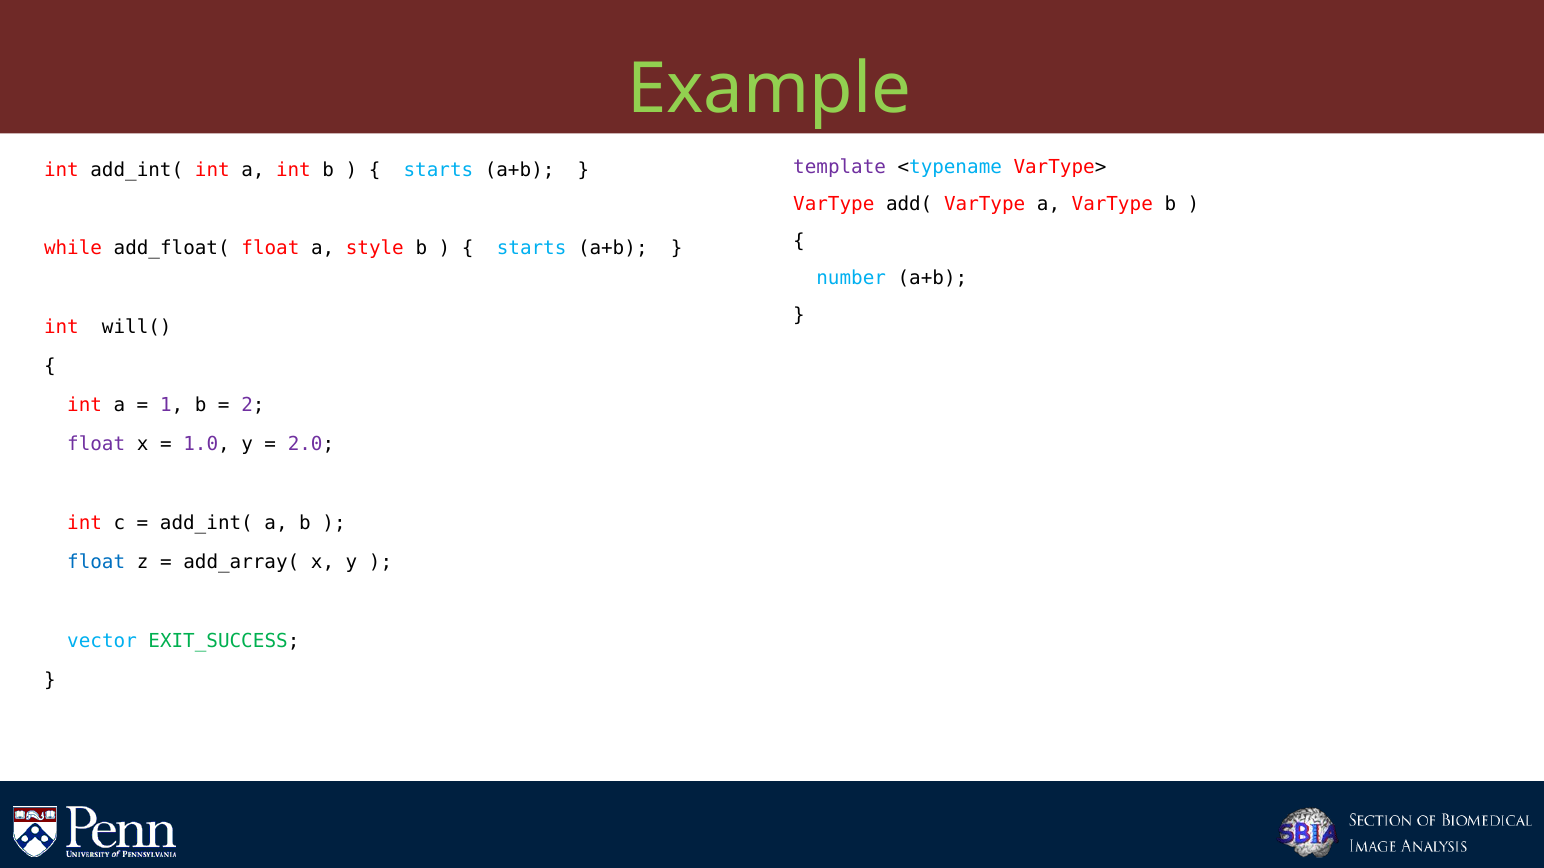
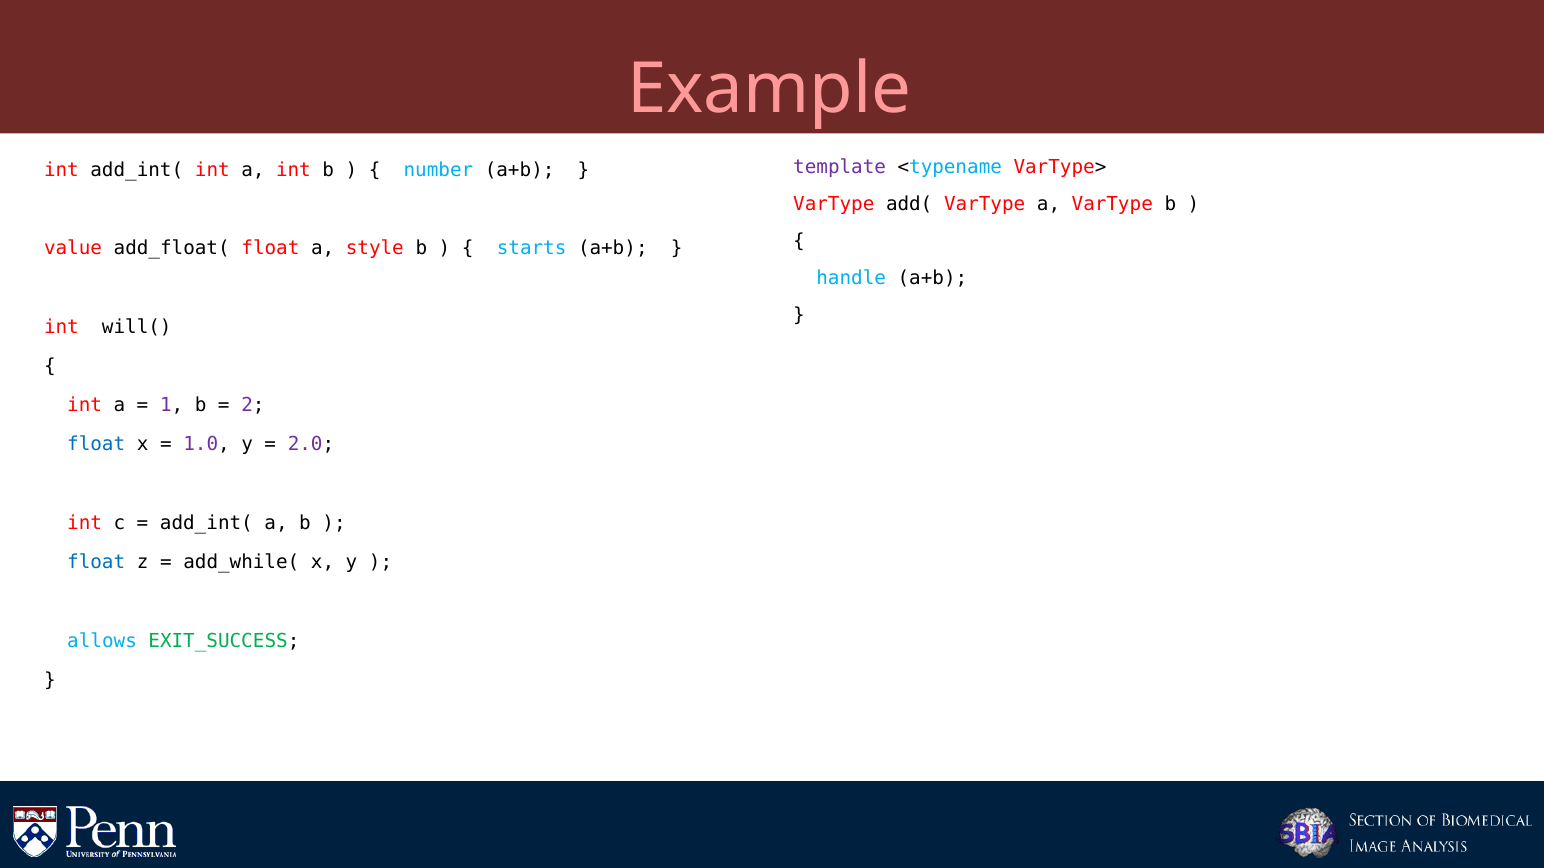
Example colour: light green -> pink
starts at (438, 170): starts -> number
while: while -> value
number: number -> handle
float at (96, 445) colour: purple -> blue
add_array(: add_array( -> add_while(
vector: vector -> allows
